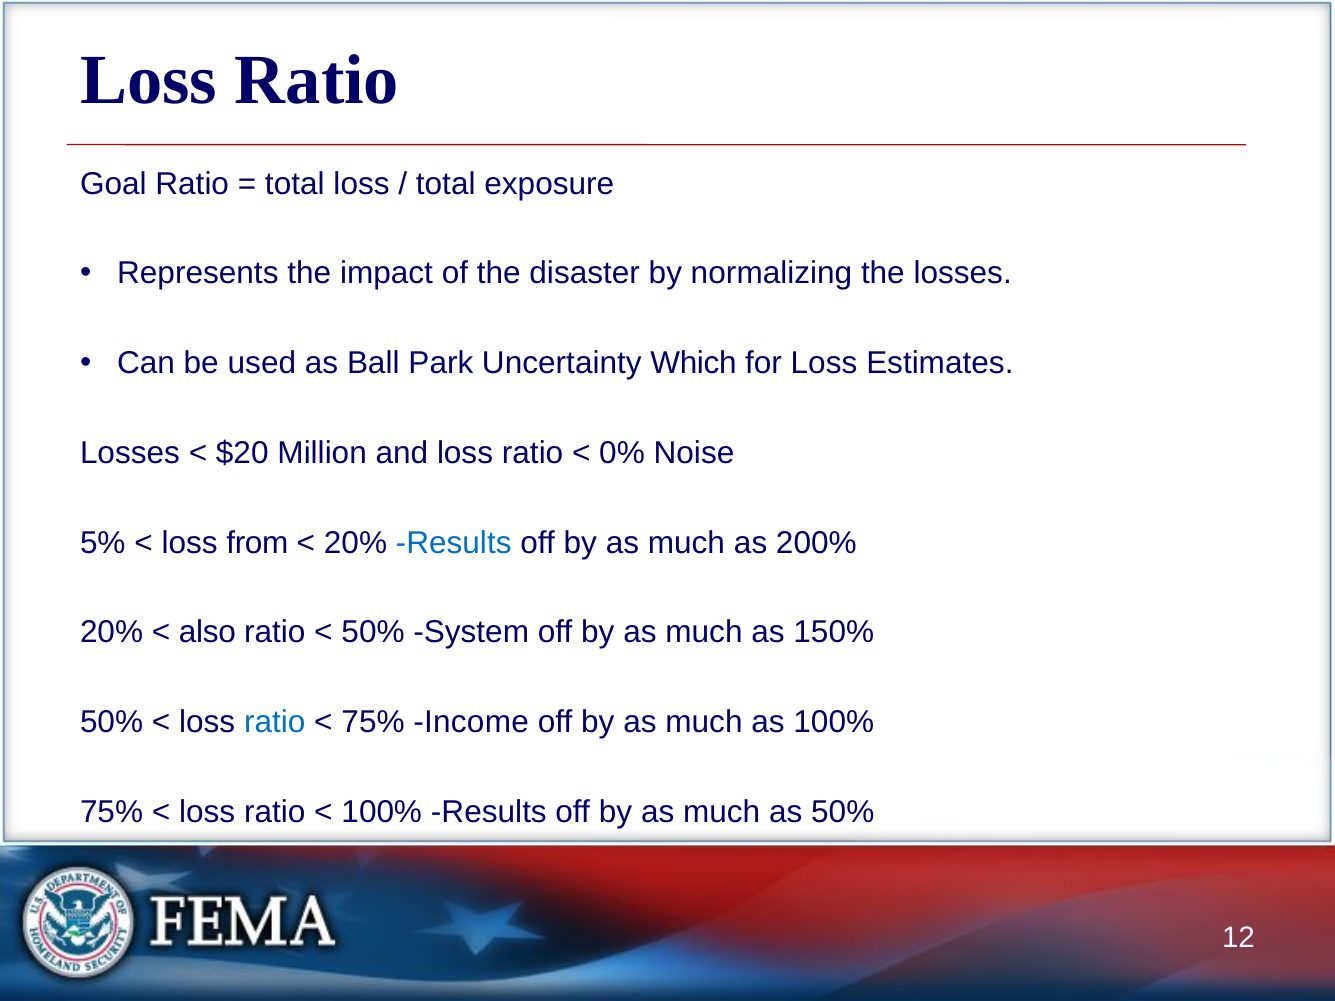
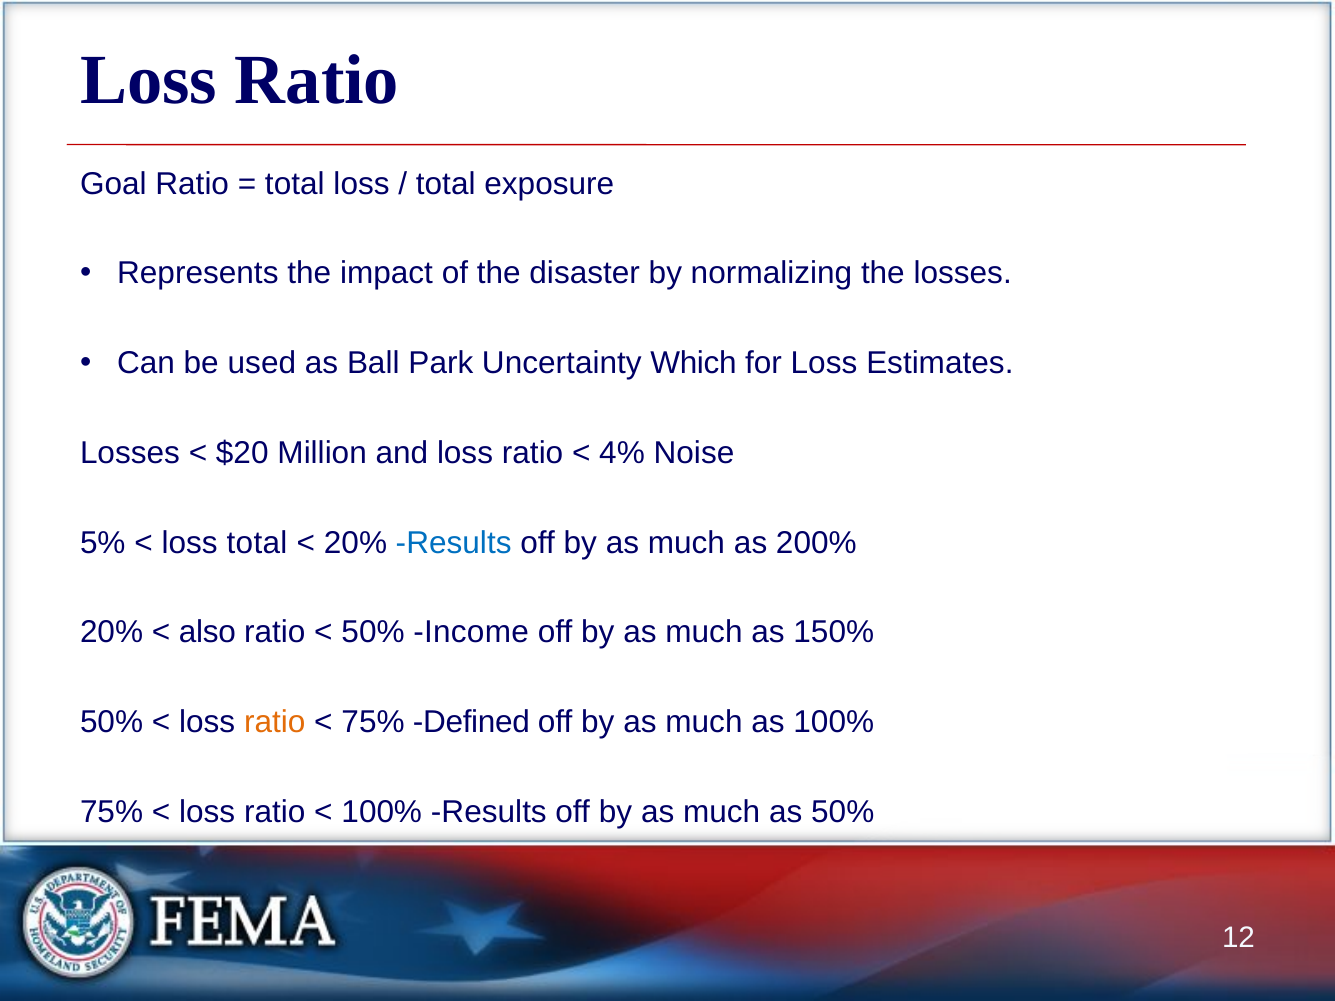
0%: 0% -> 4%
loss from: from -> total
System: System -> Income
ratio at (275, 722) colour: blue -> orange
Income: Income -> Defined
